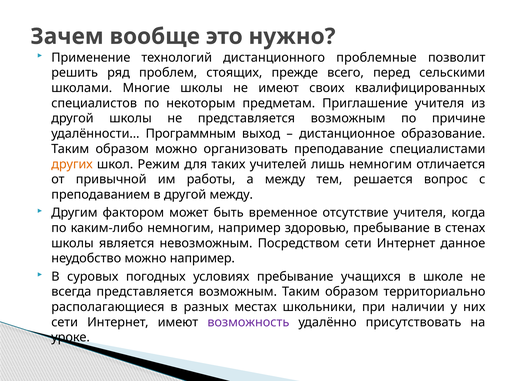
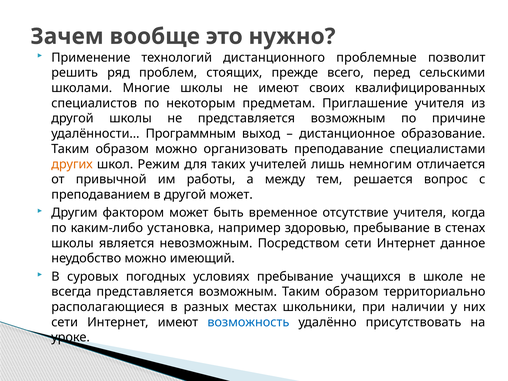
другой между: между -> может
каким-либо немногим: немногим -> установка
можно например: например -> имеющий
возможность colour: purple -> blue
